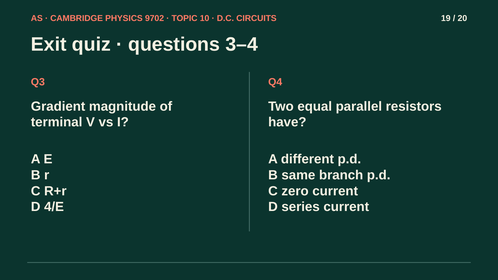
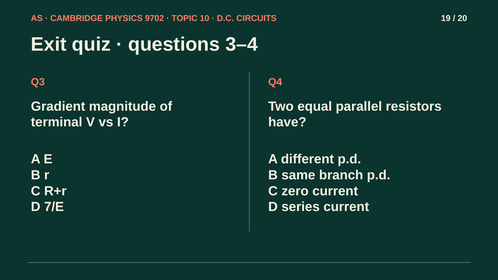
4/E: 4/E -> 7/E
